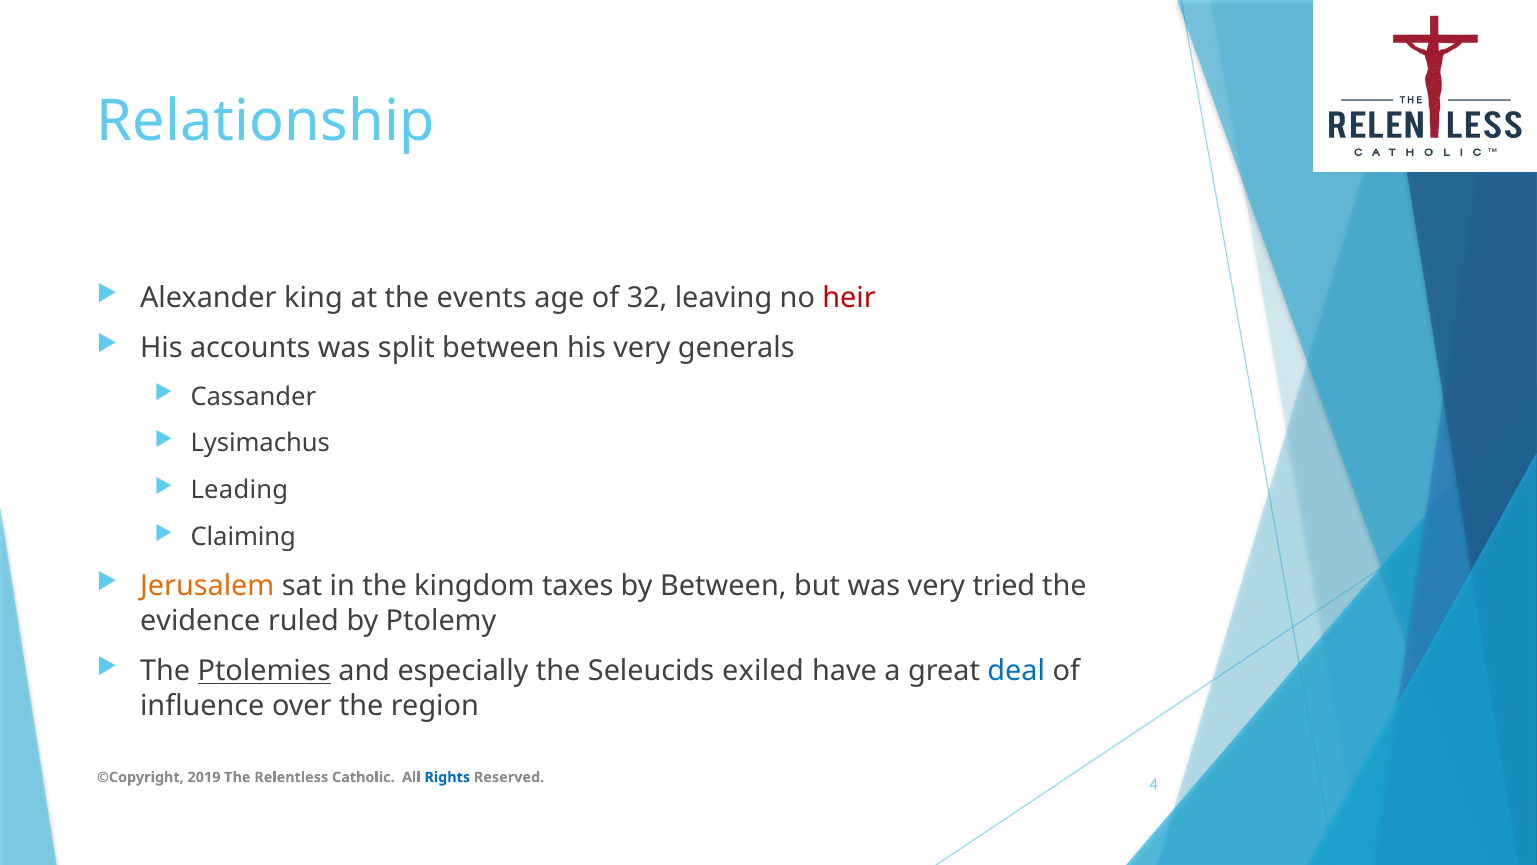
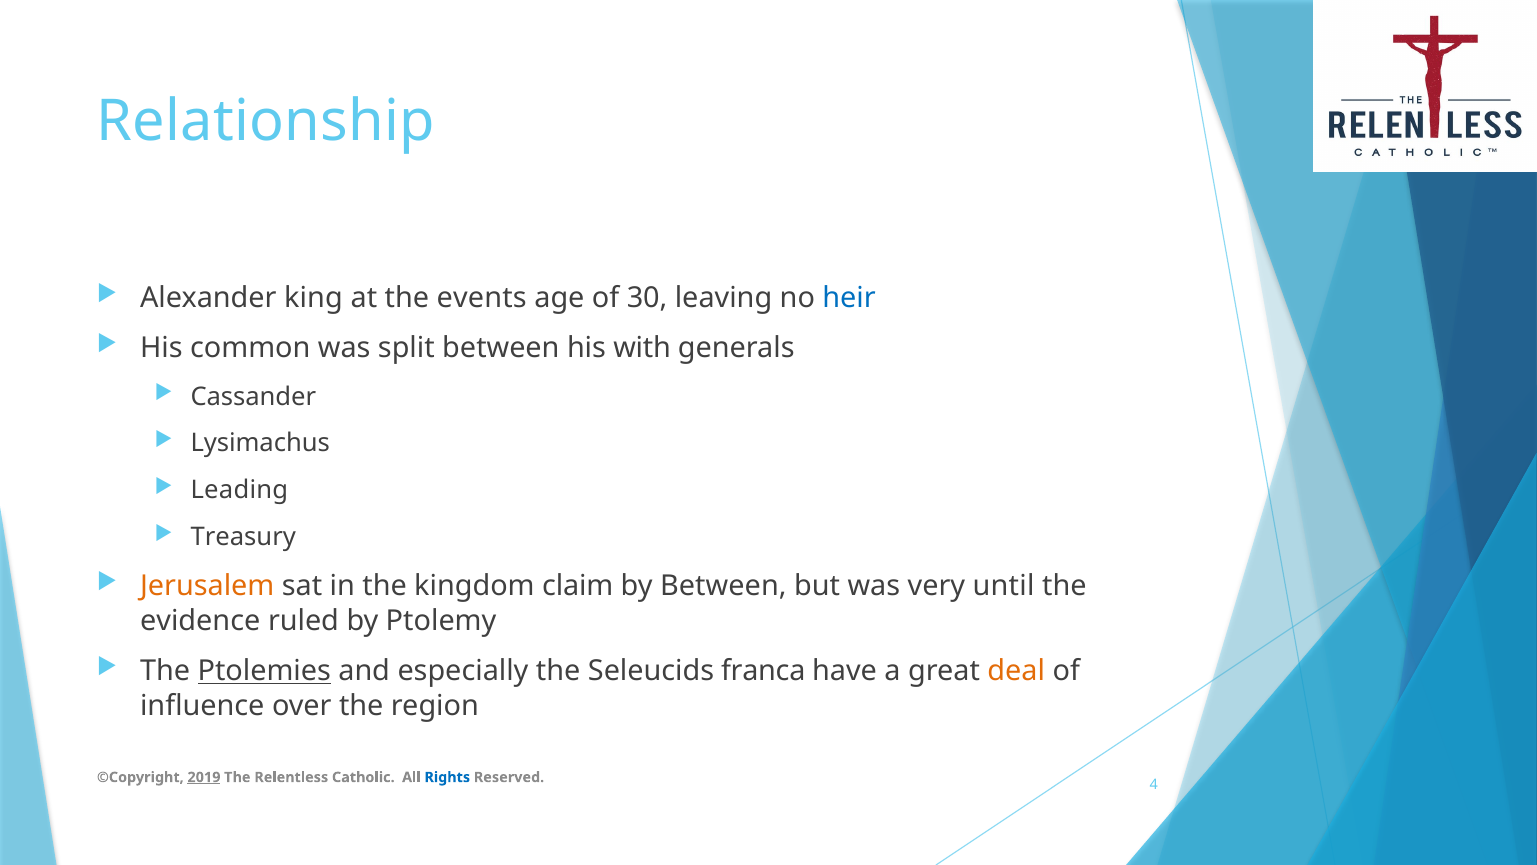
32: 32 -> 30
heir colour: red -> blue
accounts: accounts -> common
his very: very -> with
Claiming: Claiming -> Treasury
taxes: taxes -> claim
tried: tried -> until
exiled: exiled -> franca
deal colour: blue -> orange
2019 underline: none -> present
